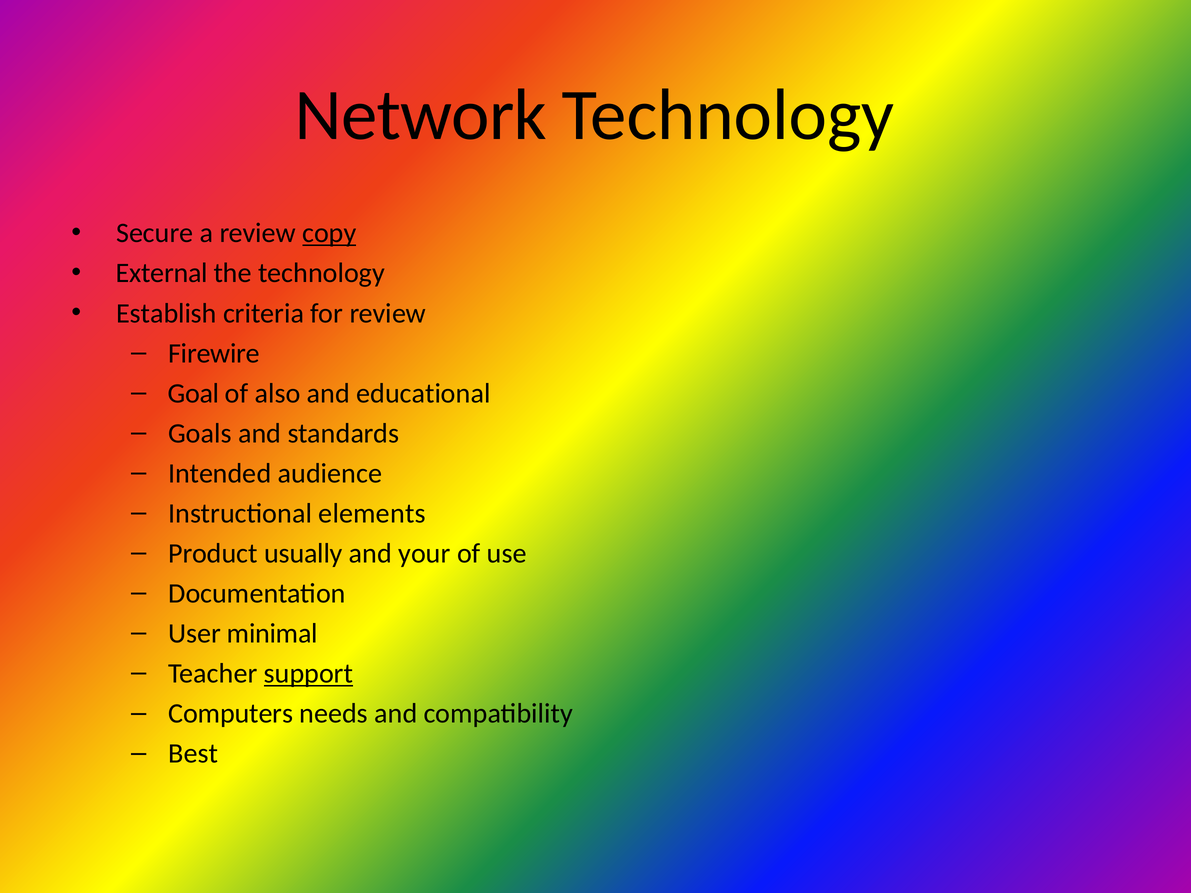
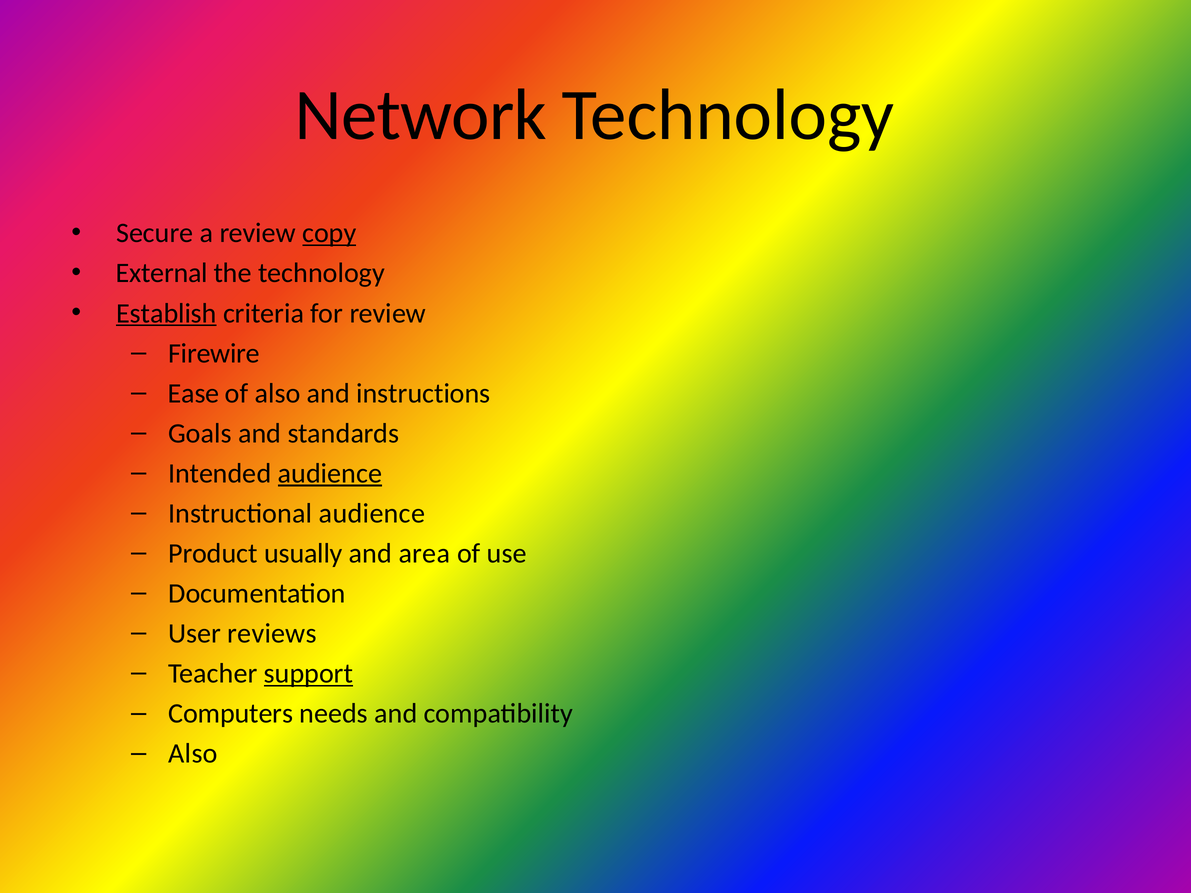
Establish underline: none -> present
Goal: Goal -> Ease
educational: educational -> instructions
audience at (330, 473) underline: none -> present
Instructional elements: elements -> audience
your: your -> area
minimal: minimal -> reviews
Best at (193, 754): Best -> Also
